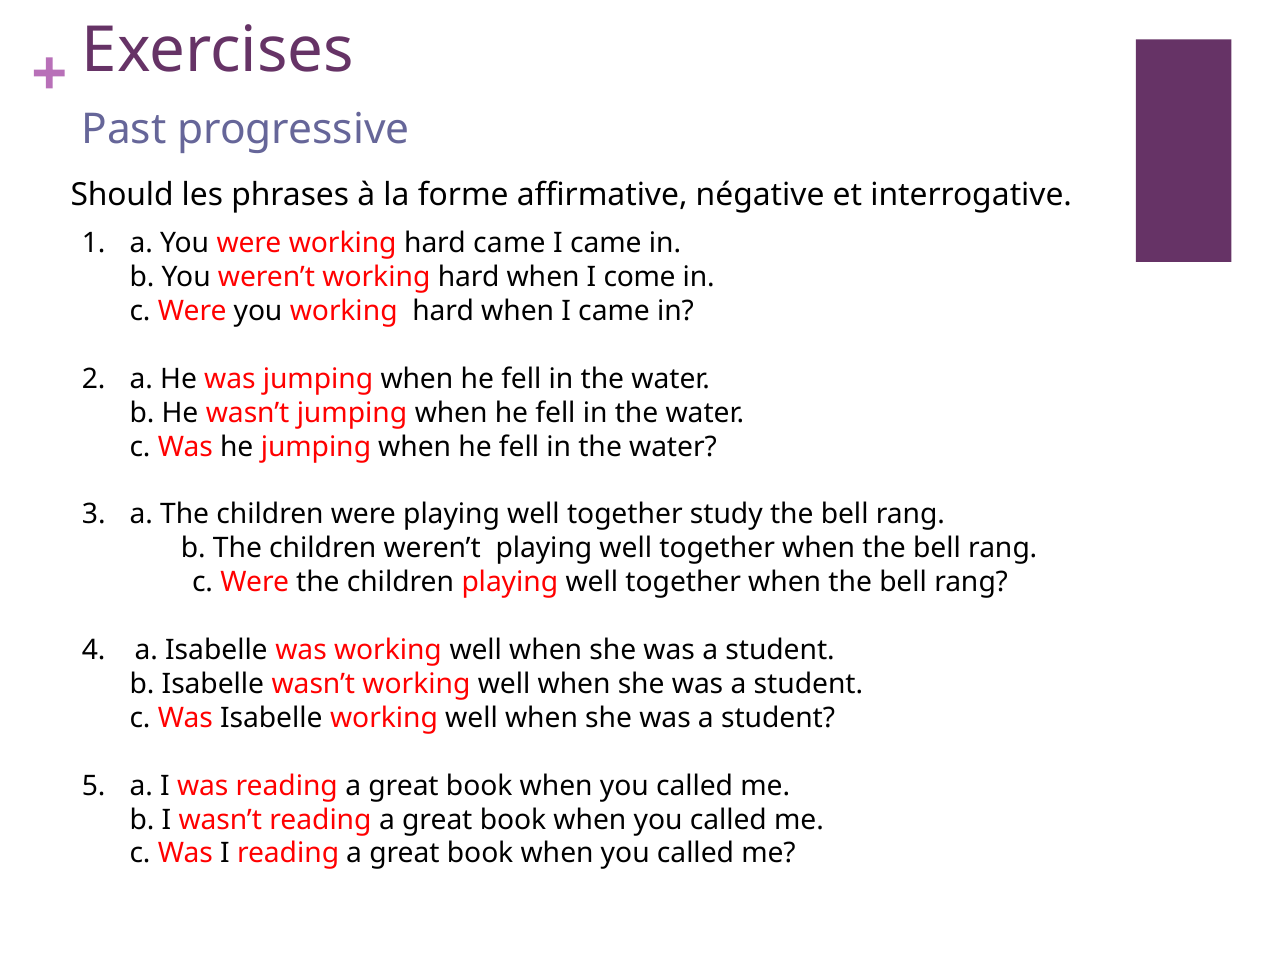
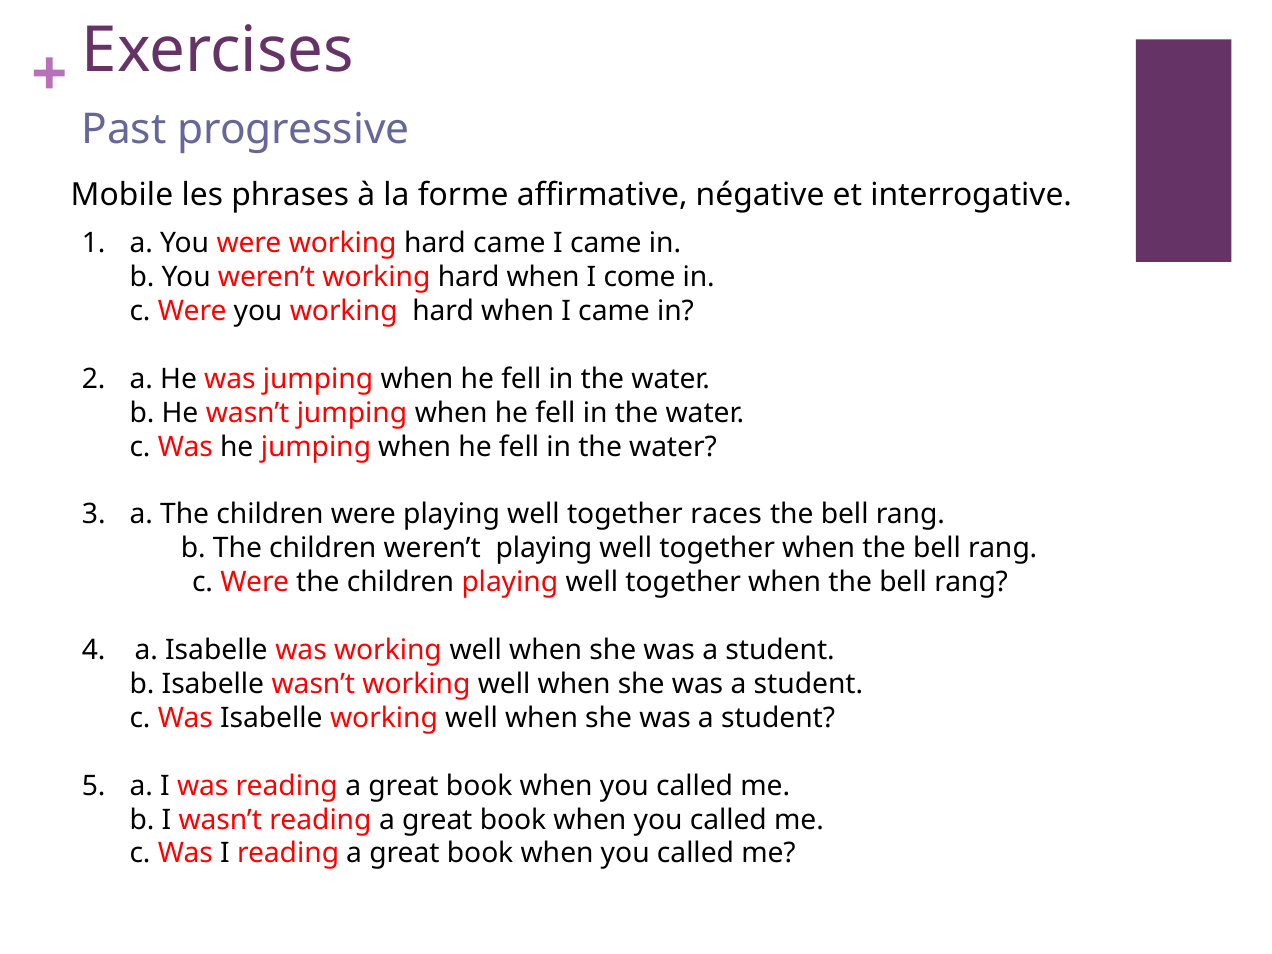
Should: Should -> Mobile
study: study -> races
